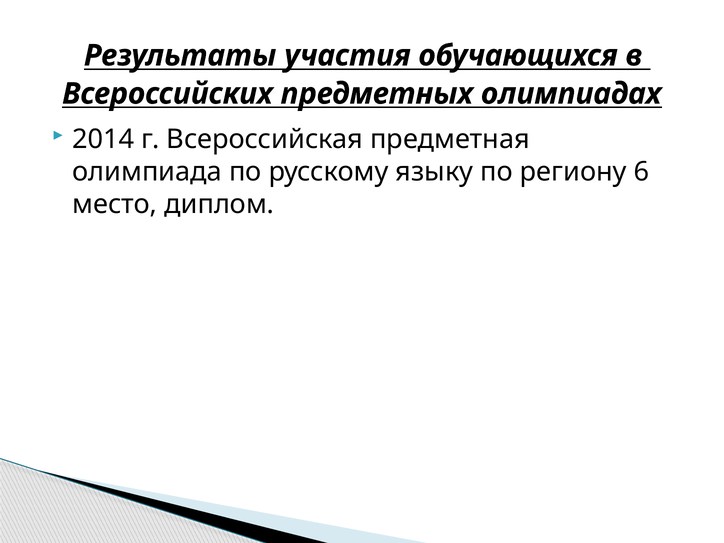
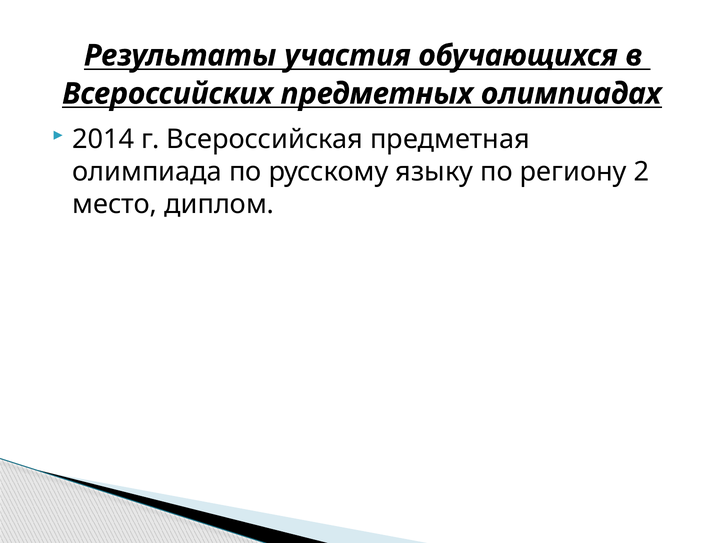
6: 6 -> 2
